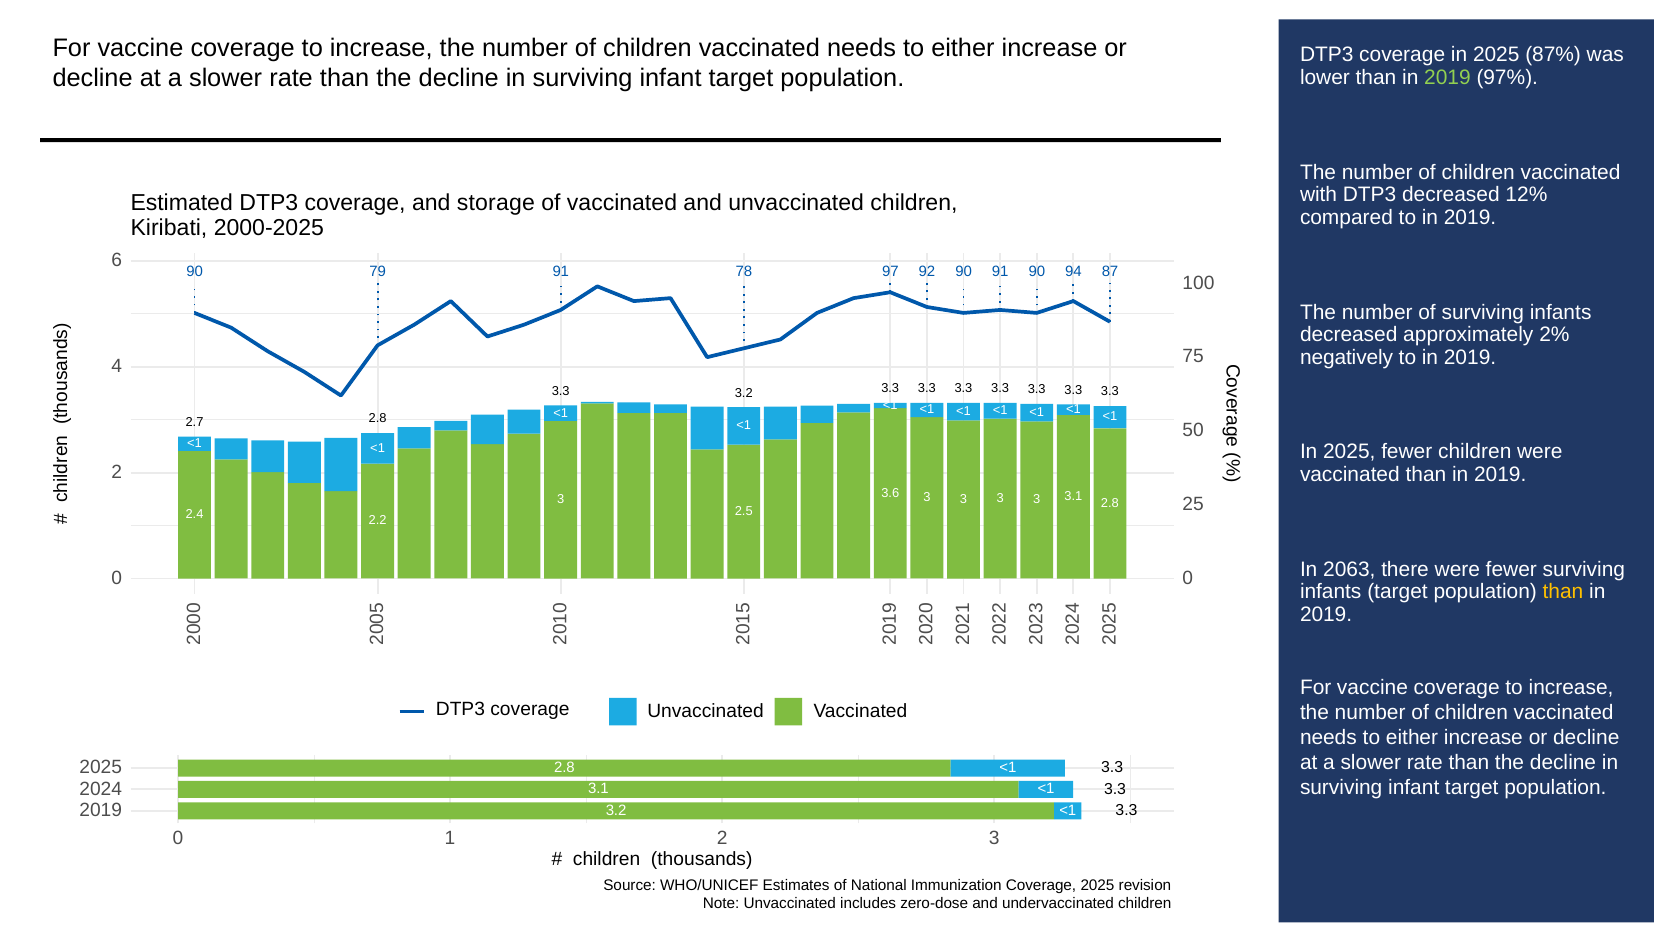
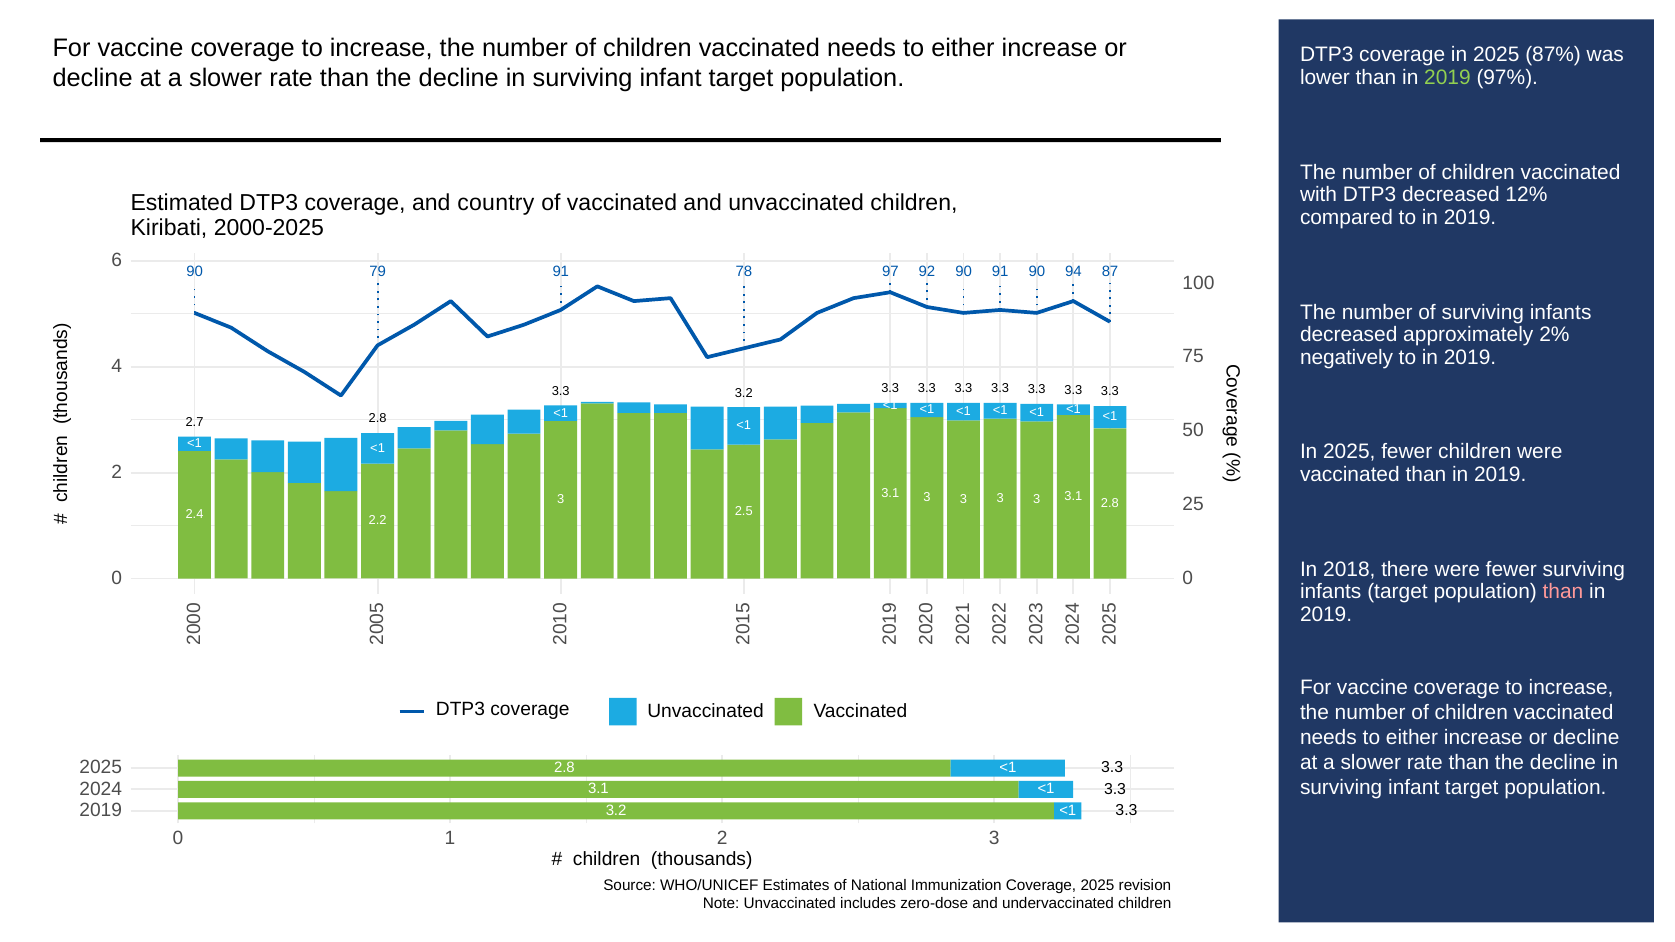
storage: storage -> country
3.6 at (890, 493): 3.6 -> 3.1
2063: 2063 -> 2018
than at (1563, 592) colour: yellow -> pink
